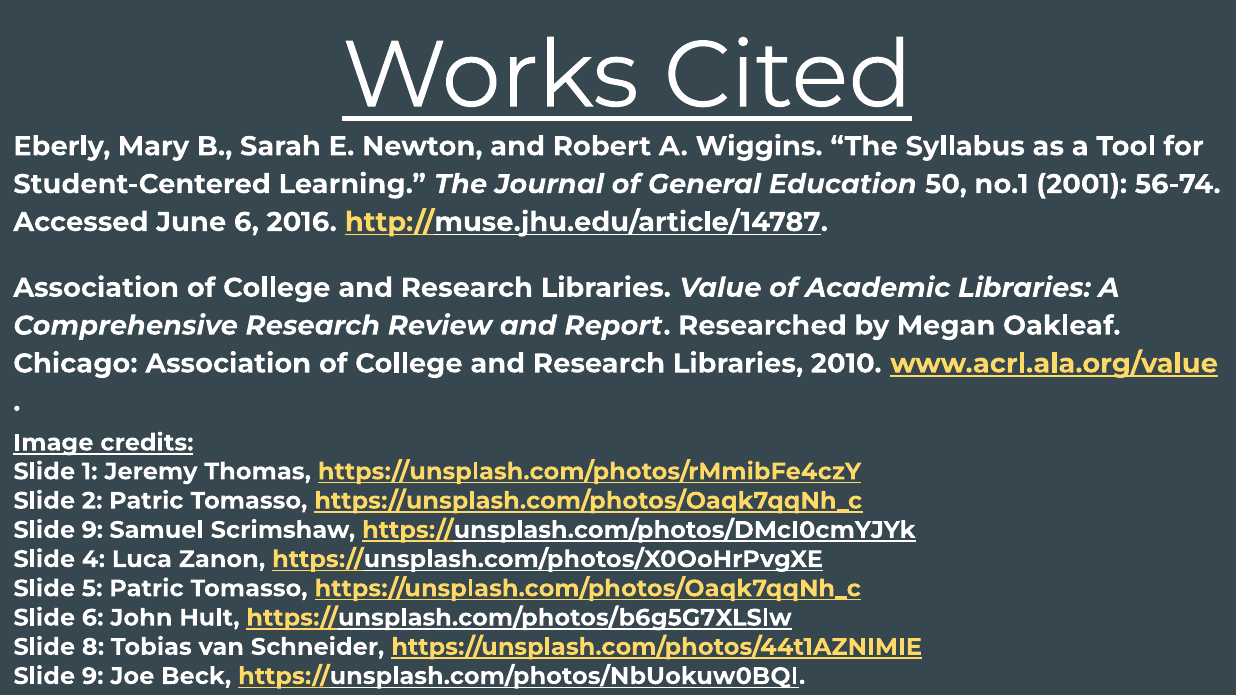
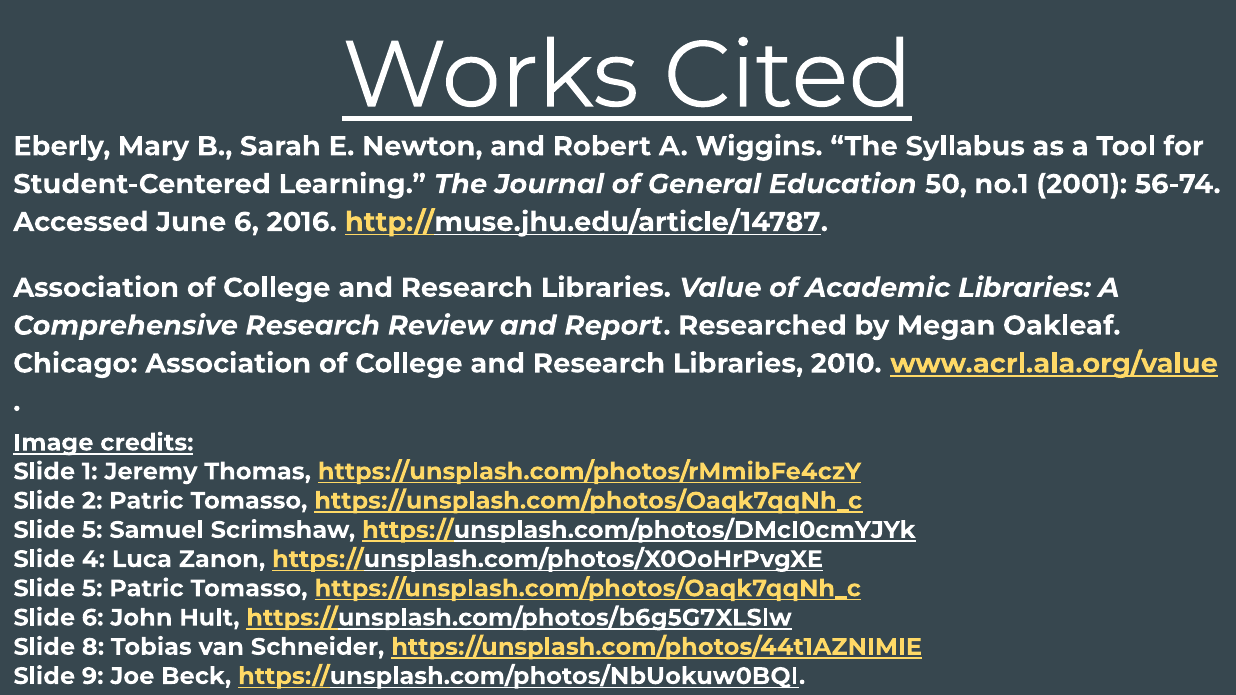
9 at (92, 530): 9 -> 5
